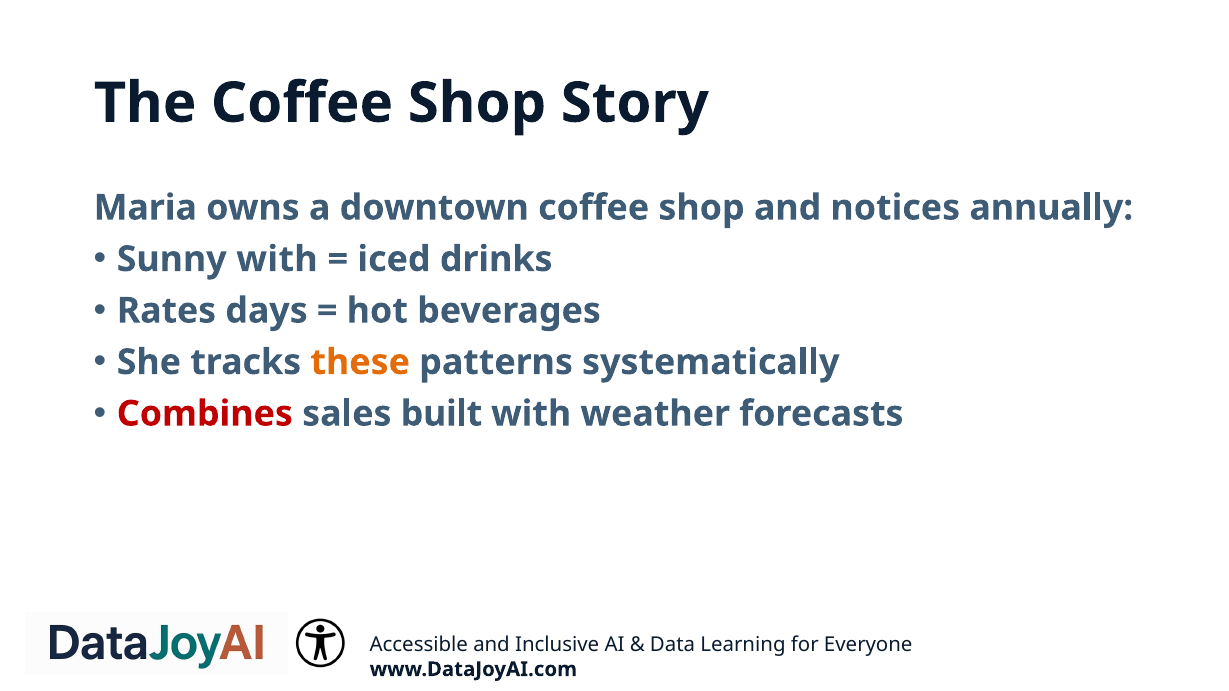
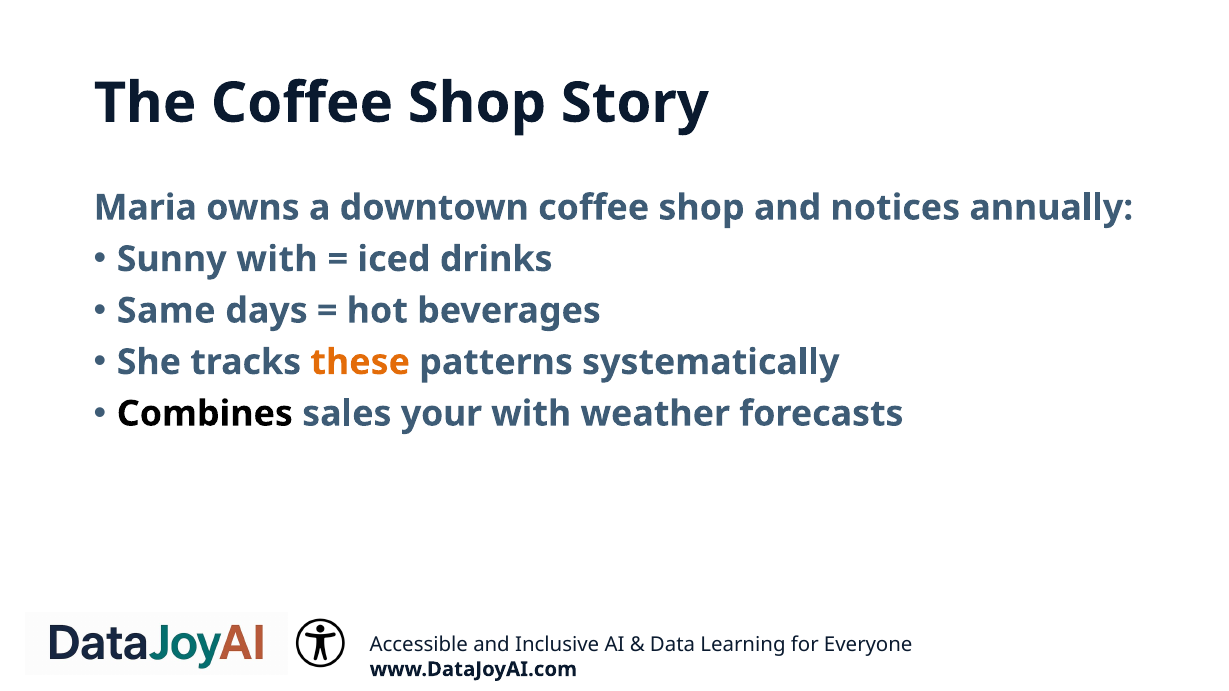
Rates: Rates -> Same
Combines colour: red -> black
built: built -> your
